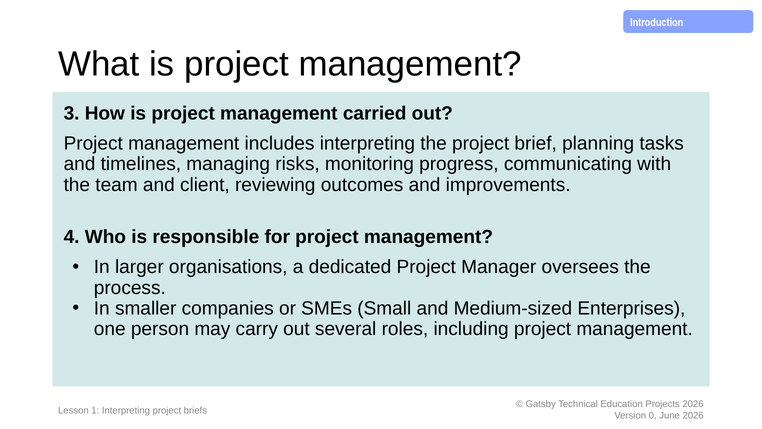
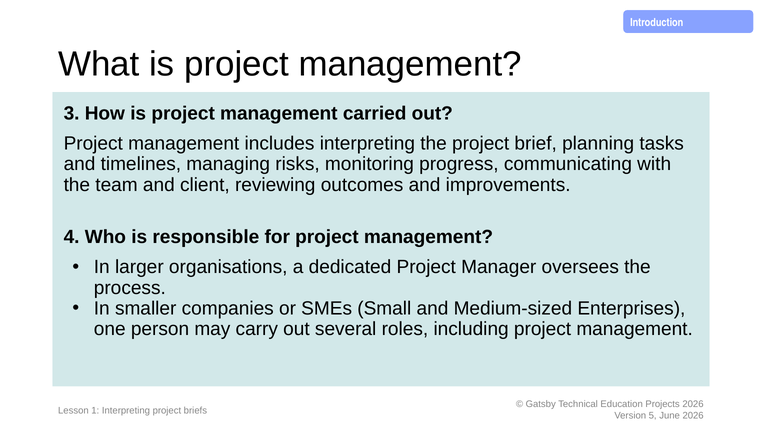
0: 0 -> 5
